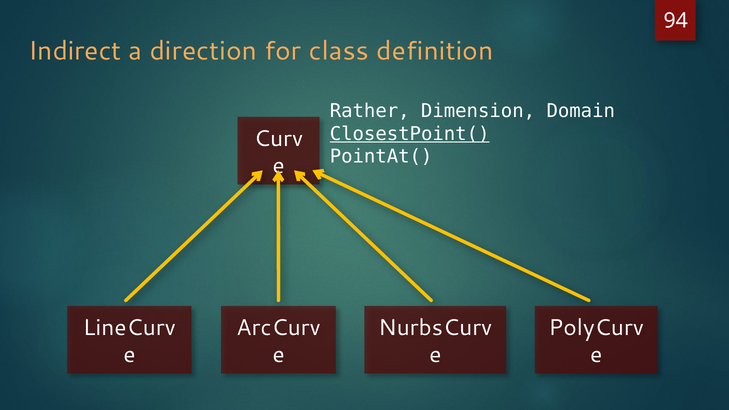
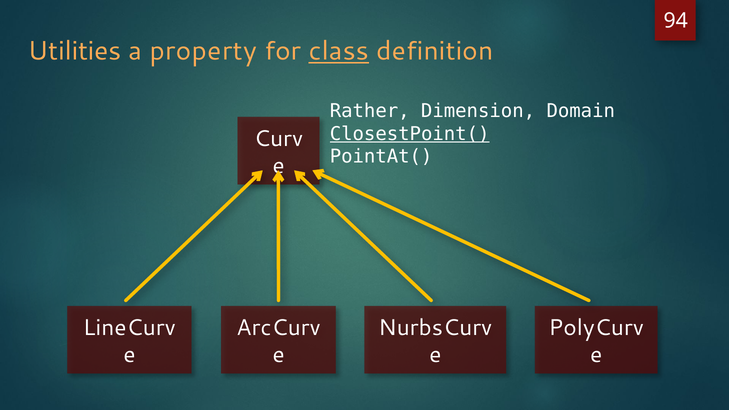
Indirect: Indirect -> Utilities
direction: direction -> property
class underline: none -> present
